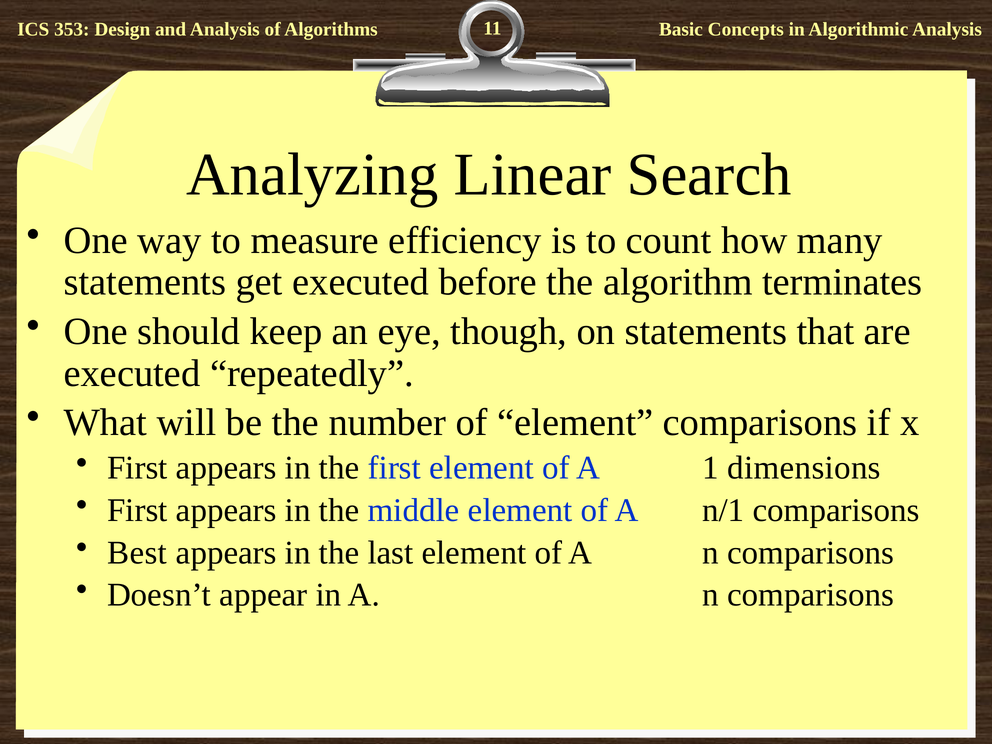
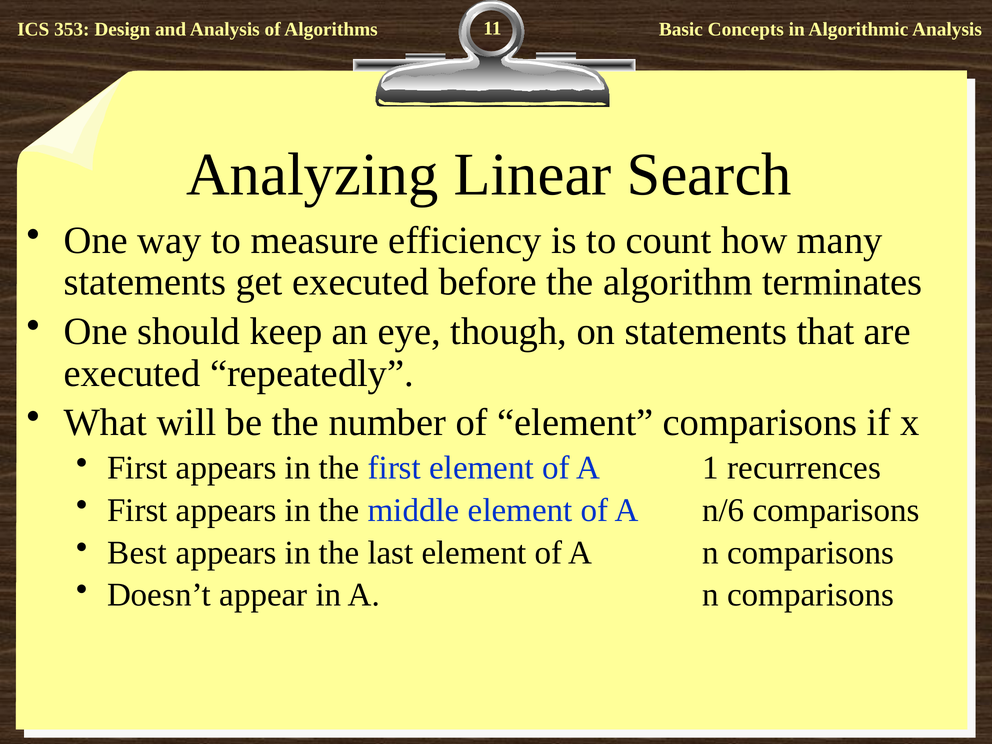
dimensions: dimensions -> recurrences
n/1: n/1 -> n/6
